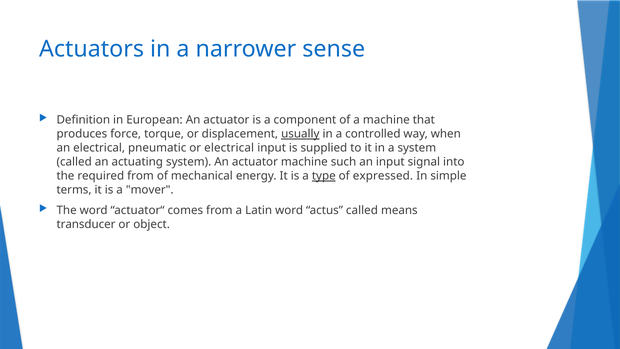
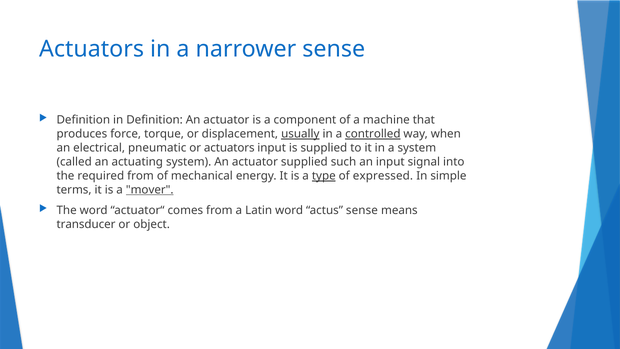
in European: European -> Definition
controlled underline: none -> present
or electrical: electrical -> actuators
actuator machine: machine -> supplied
mover underline: none -> present
actus called: called -> sense
